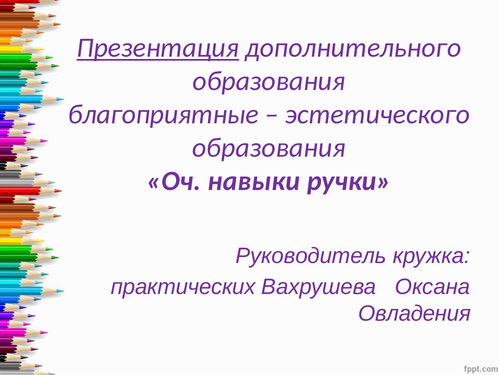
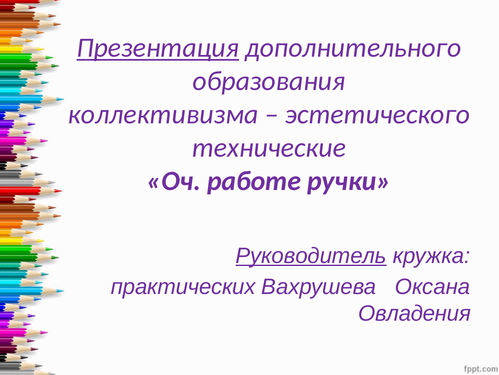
благоприятные: благоприятные -> коллективизма
образования at (269, 147): образования -> технические
навыки: навыки -> работе
Руководитель underline: none -> present
